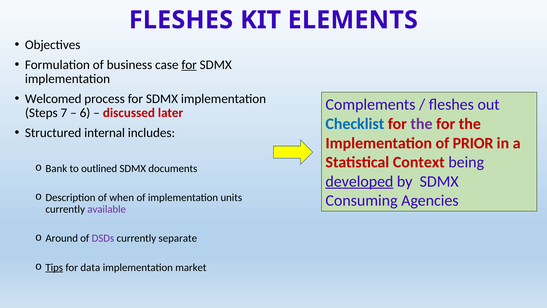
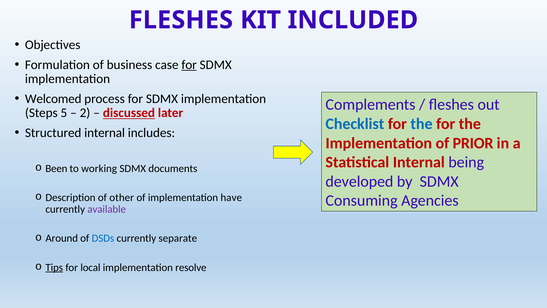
ELEMENTS: ELEMENTS -> INCLUDED
7: 7 -> 5
6: 6 -> 2
discussed underline: none -> present
the at (422, 124) colour: purple -> blue
Statistical Context: Context -> Internal
Bank: Bank -> Been
outlined: outlined -> working
developed underline: present -> none
when: when -> other
units: units -> have
DSDs colour: purple -> blue
data: data -> local
market: market -> resolve
